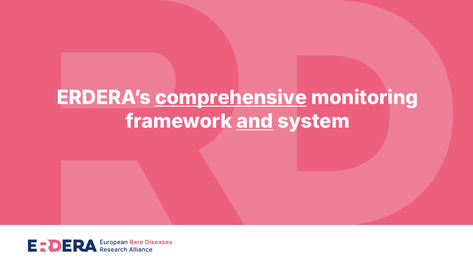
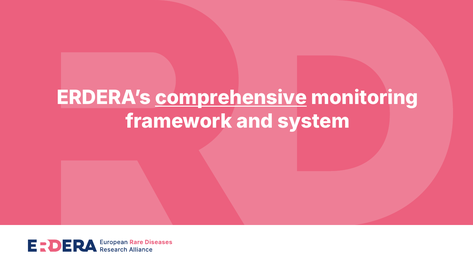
and underline: present -> none
